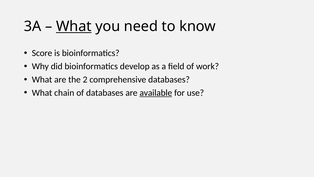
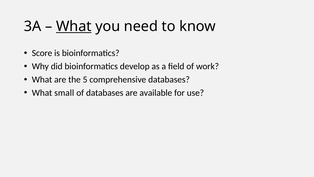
2: 2 -> 5
chain: chain -> small
available underline: present -> none
